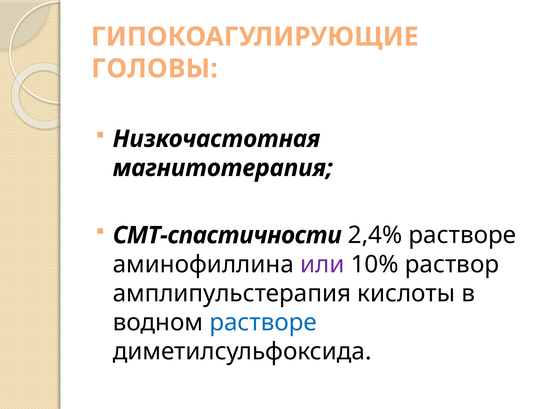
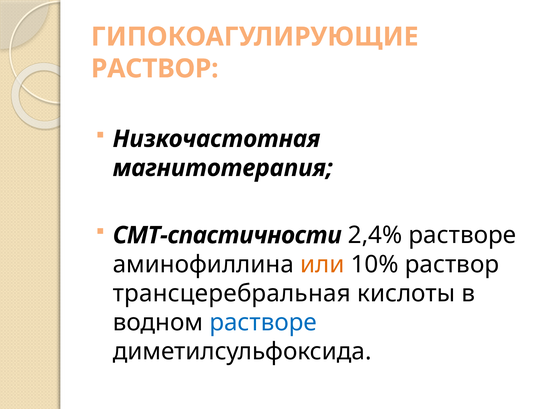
ГОЛОВЫ at (155, 69): ГОЛОВЫ -> РАСТВОР
или colour: purple -> orange
амплипульстерапия: амплипульстерапия -> трансцеребральная
